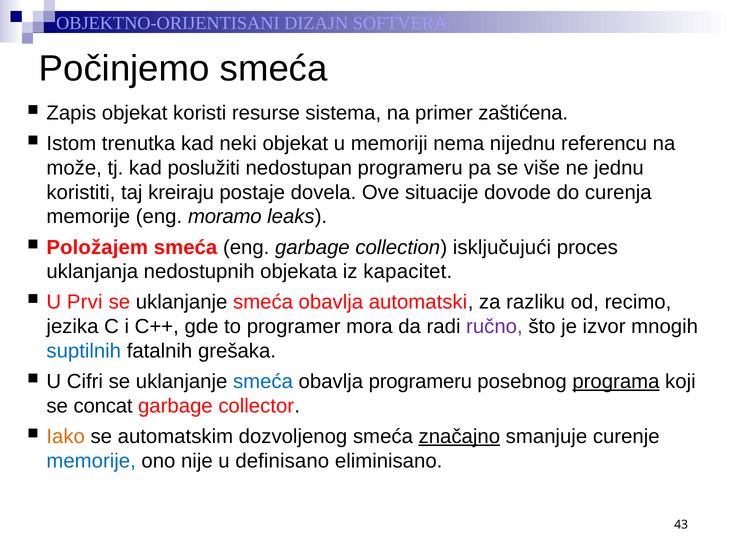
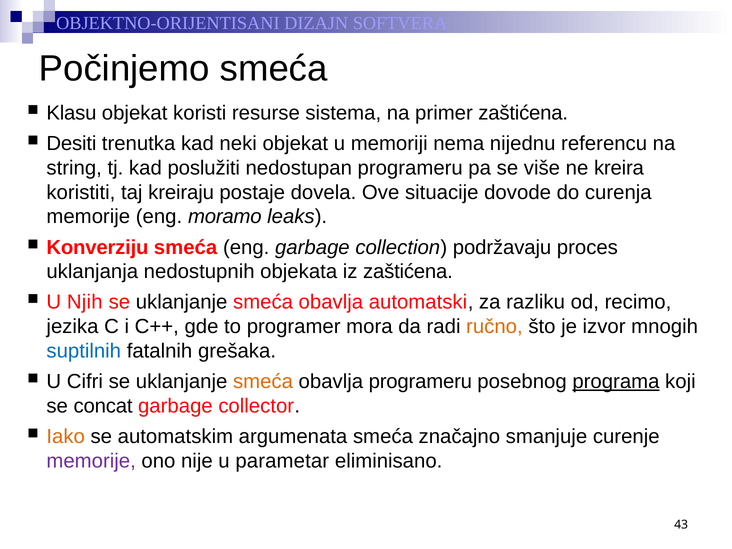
Zapis: Zapis -> Klasu
Istom: Istom -> Desiti
može: može -> string
jednu: jednu -> kreira
Položajem: Položajem -> Konverziju
isključujući: isključujući -> podržavaju
iz kapacitet: kapacitet -> zaštićena
Prvi: Prvi -> Njih
ručno colour: purple -> orange
smeća at (263, 382) colour: blue -> orange
dozvoljenog: dozvoljenog -> argumenata
značajno underline: present -> none
memorije at (91, 461) colour: blue -> purple
definisano: definisano -> parametar
